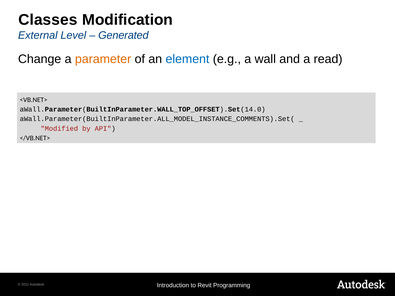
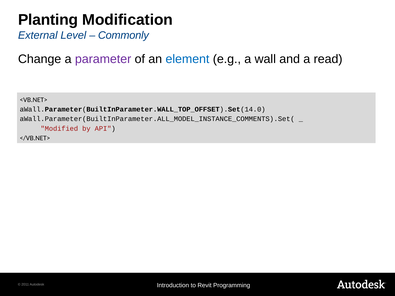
Classes: Classes -> Planting
Generated: Generated -> Commonly
parameter colour: orange -> purple
